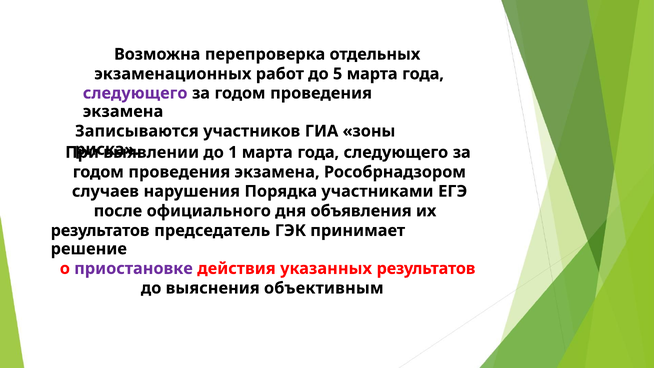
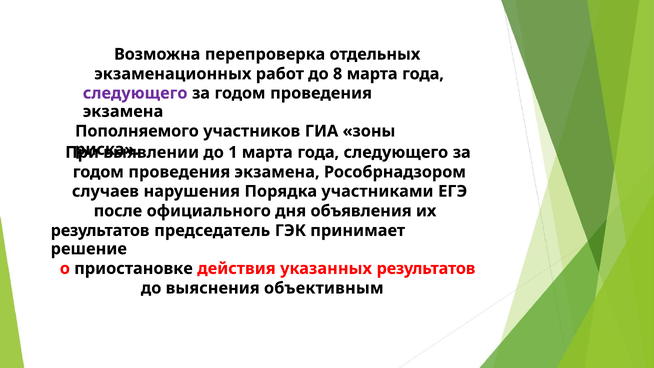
5: 5 -> 8
Записываются: Записываются -> Пополняемого
приостановке colour: purple -> black
